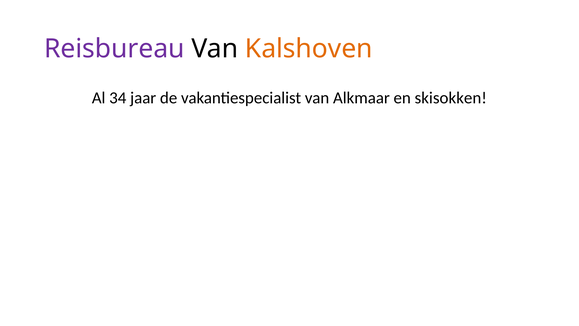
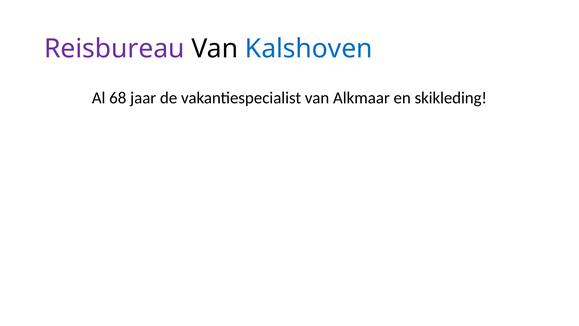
Kalshoven colour: orange -> blue
34: 34 -> 68
skisokken: skisokken -> skikleding
